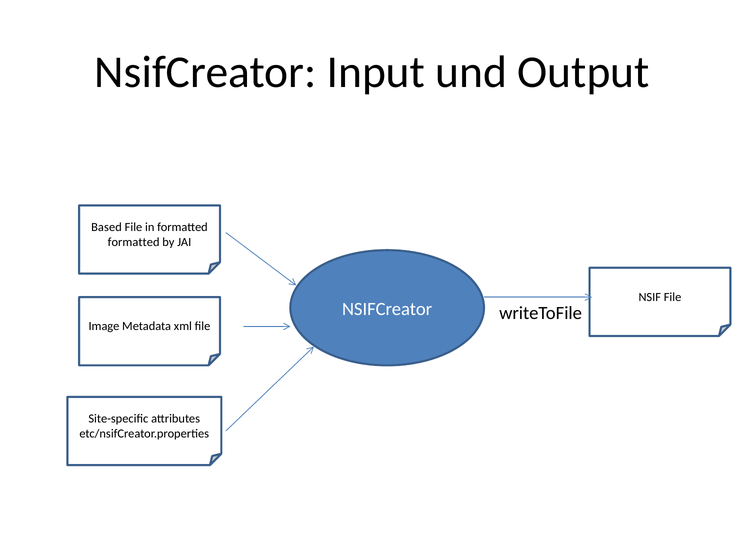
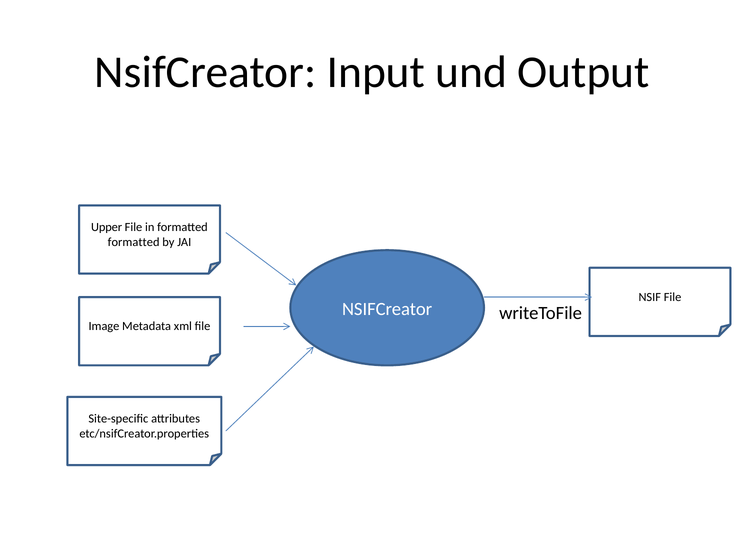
Based: Based -> Upper
